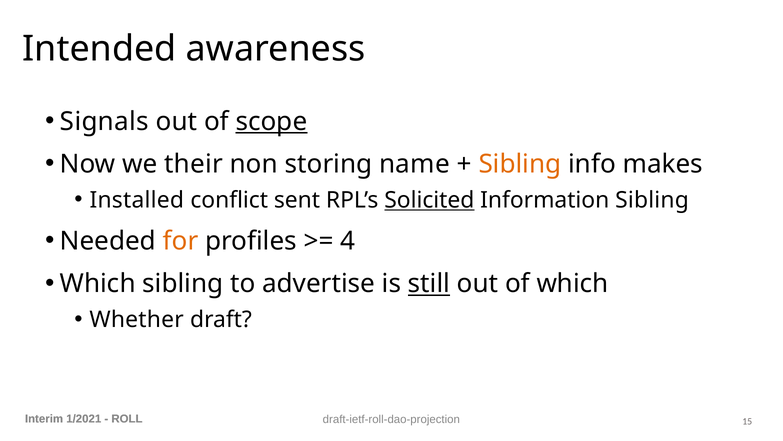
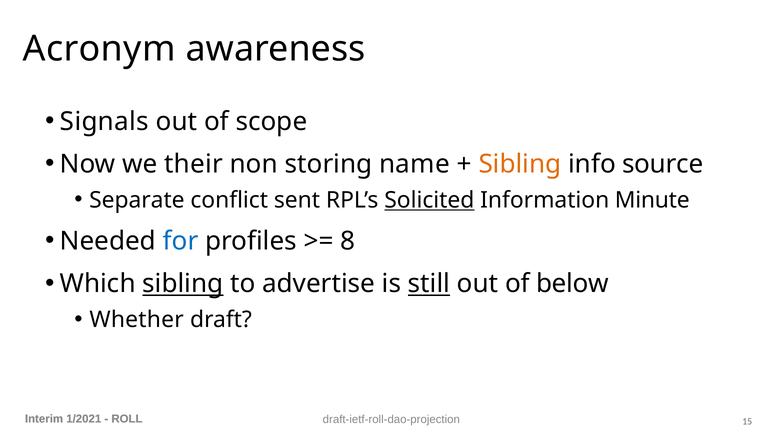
Intended: Intended -> Acronym
scope underline: present -> none
makes: makes -> source
Installed: Installed -> Separate
Information Sibling: Sibling -> Minute
for colour: orange -> blue
4: 4 -> 8
sibling at (183, 284) underline: none -> present
of which: which -> below
